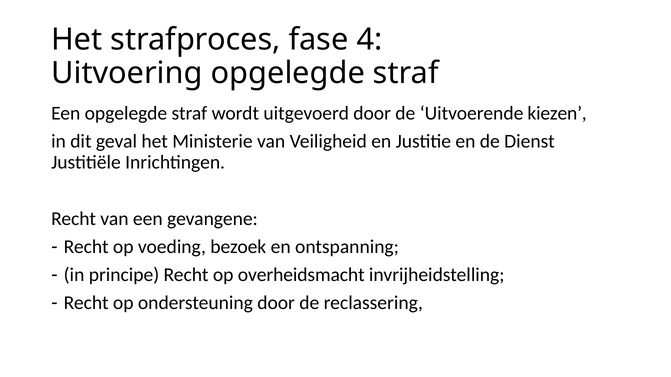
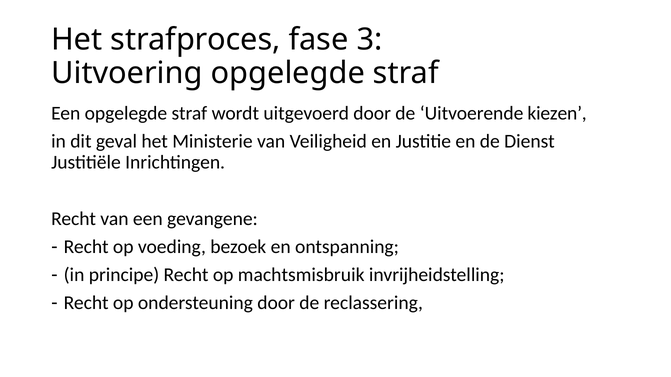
4: 4 -> 3
overheidsmacht: overheidsmacht -> machtsmisbruik
